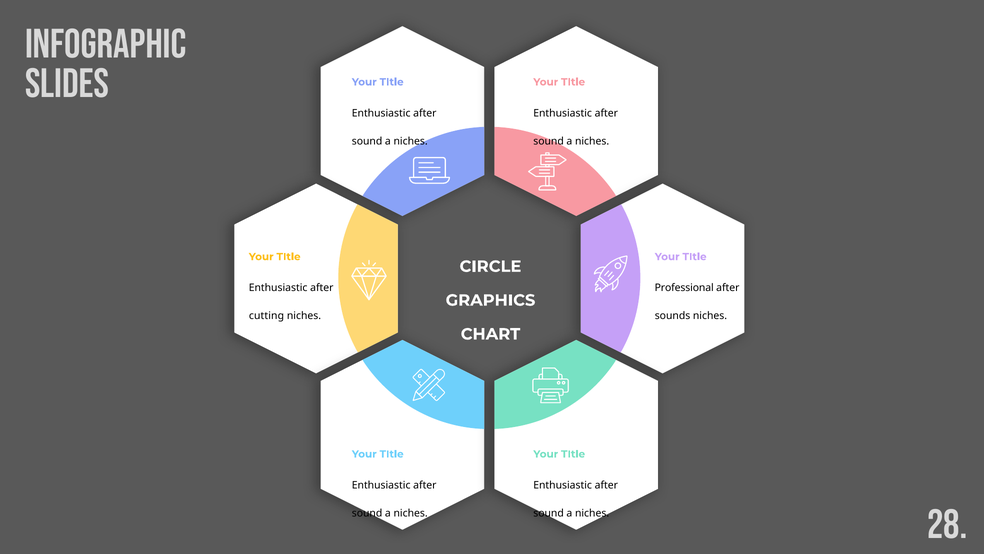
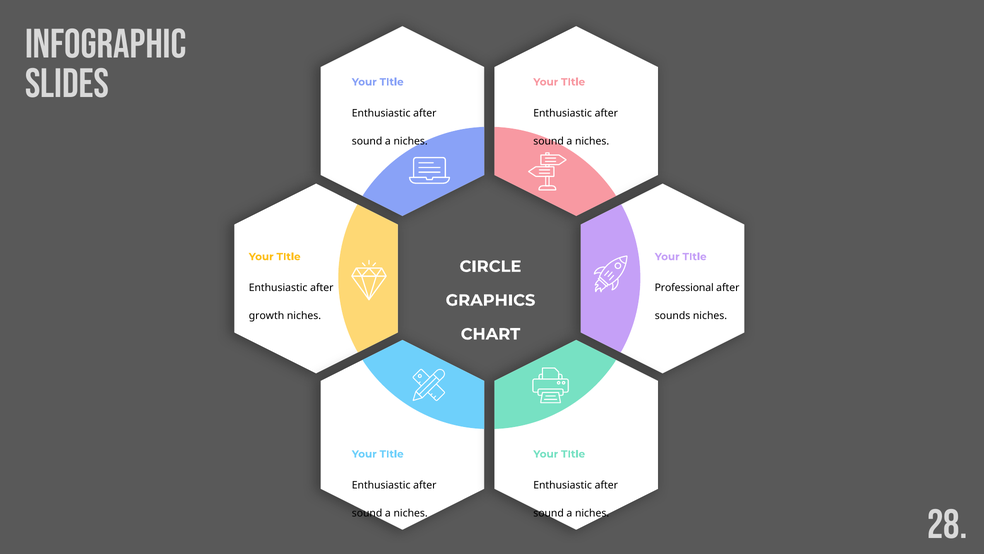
cutting: cutting -> growth
